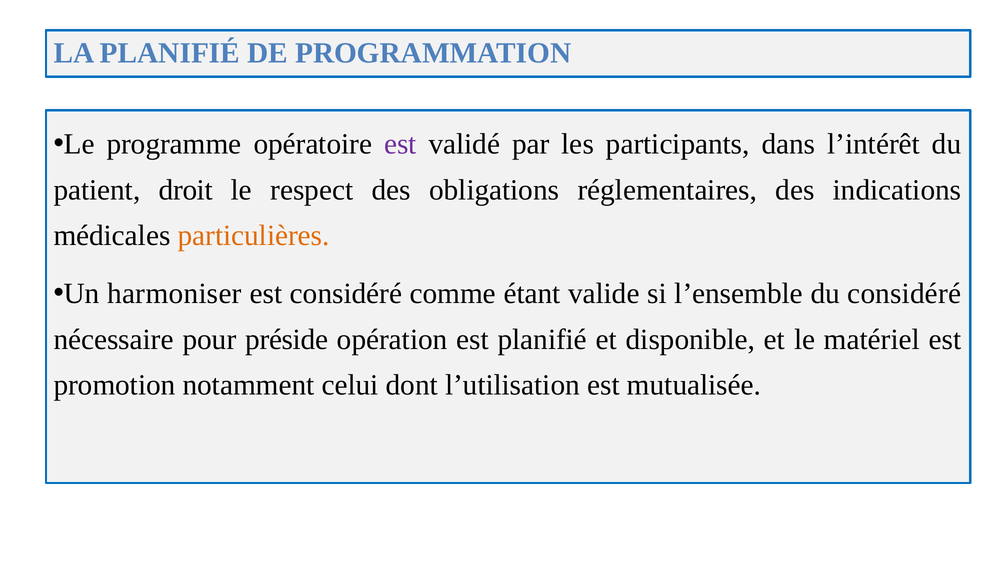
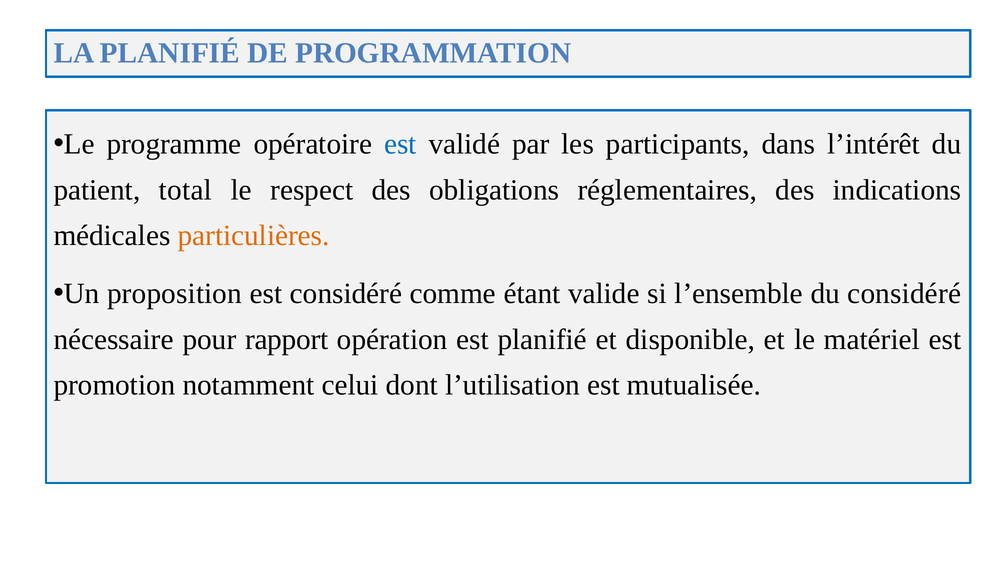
est at (400, 144) colour: purple -> blue
droit: droit -> total
harmoniser: harmoniser -> proposition
préside: préside -> rapport
